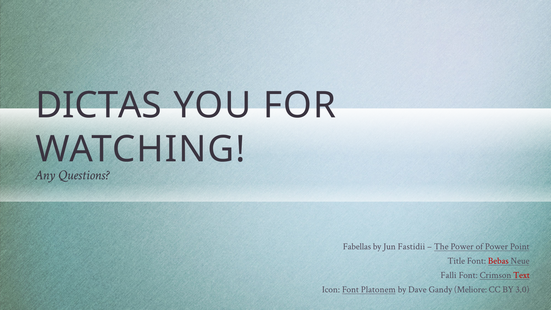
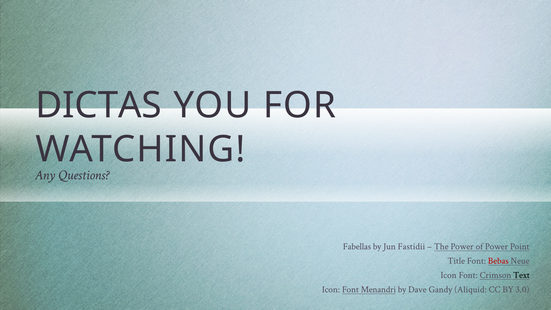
Falli at (449, 275): Falli -> Icon
Text colour: red -> black
Platonem: Platonem -> Menandri
Meliore: Meliore -> Aliquid
